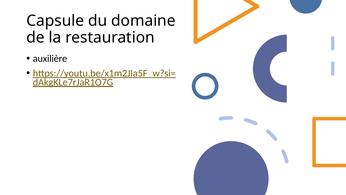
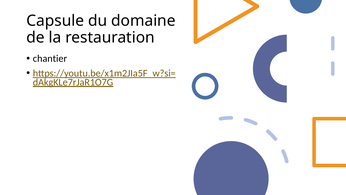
auxilière: auxilière -> chantier
